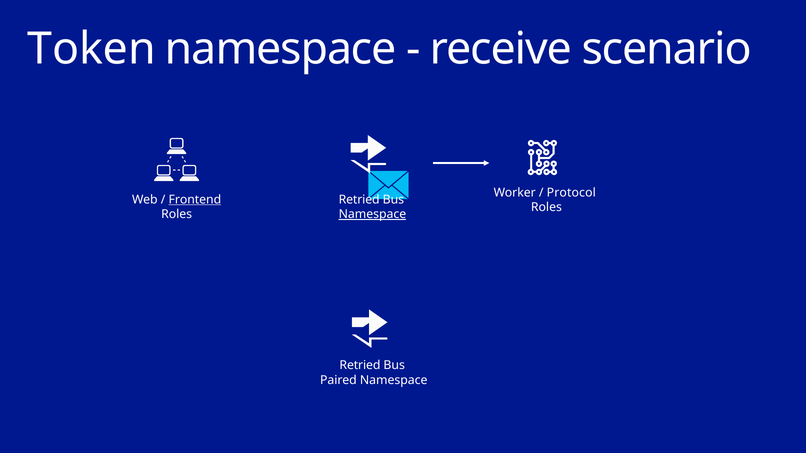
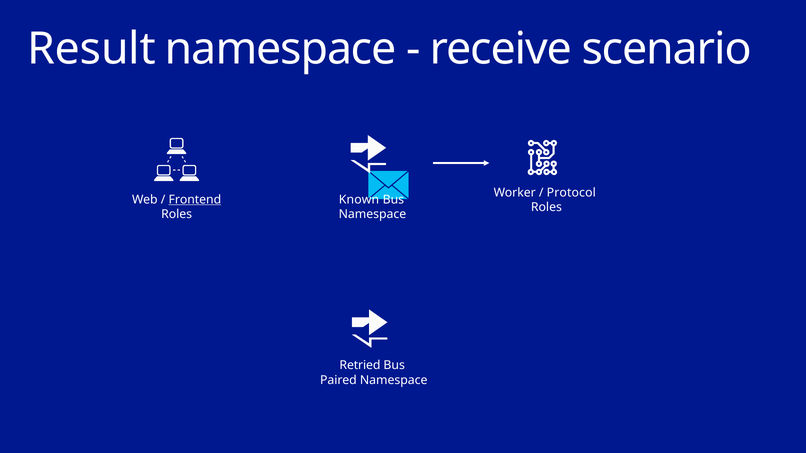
Token: Token -> Result
Retried at (359, 200): Retried -> Known
Namespace at (372, 214) underline: present -> none
